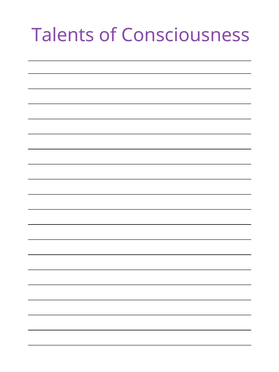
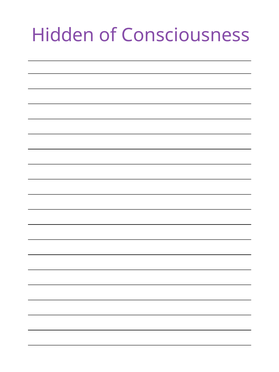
Talents: Talents -> Hidden
